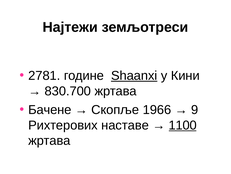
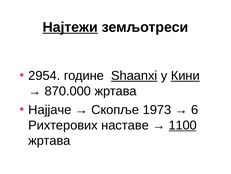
Најтежи underline: none -> present
2781: 2781 -> 2954
Кини underline: none -> present
830.700: 830.700 -> 870.000
Бачене: Бачене -> Најјаче
1966: 1966 -> 1973
9: 9 -> 6
